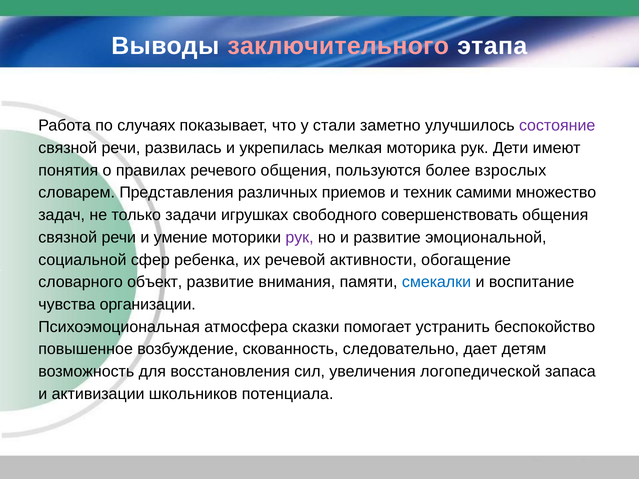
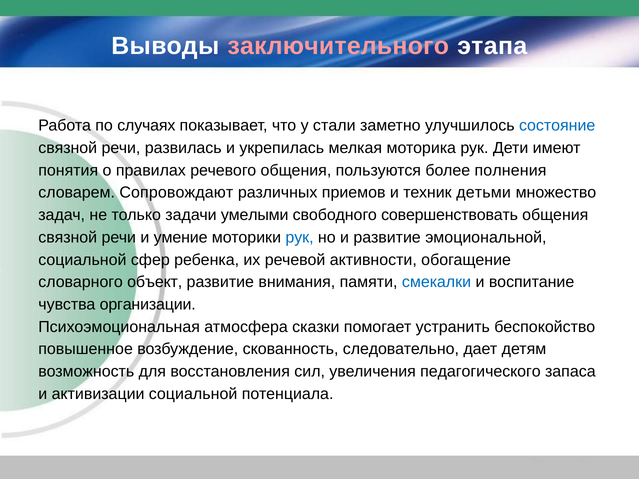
состояние colour: purple -> blue
взрослых: взрослых -> полнения
Представления: Представления -> Сопровождают
самими: самими -> детьми
игрушках: игрушках -> умелыми
рук at (300, 238) colour: purple -> blue
логопедической: логопедической -> педагогического
активизации школьников: школьников -> социальной
